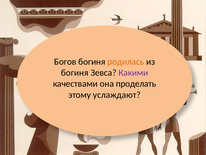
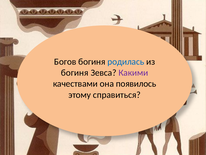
родилась colour: orange -> blue
проделать: проделать -> появилось
услаждают: услаждают -> справиться
